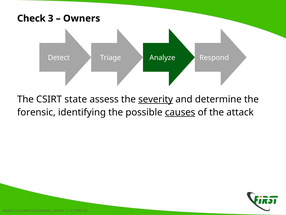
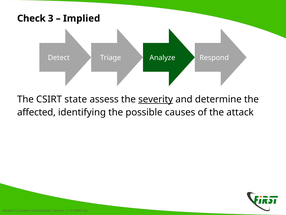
Owners: Owners -> Implied
forensic: forensic -> affected
causes underline: present -> none
